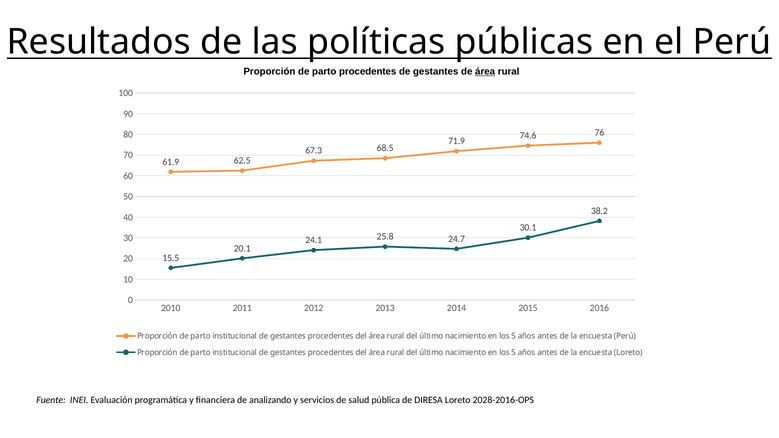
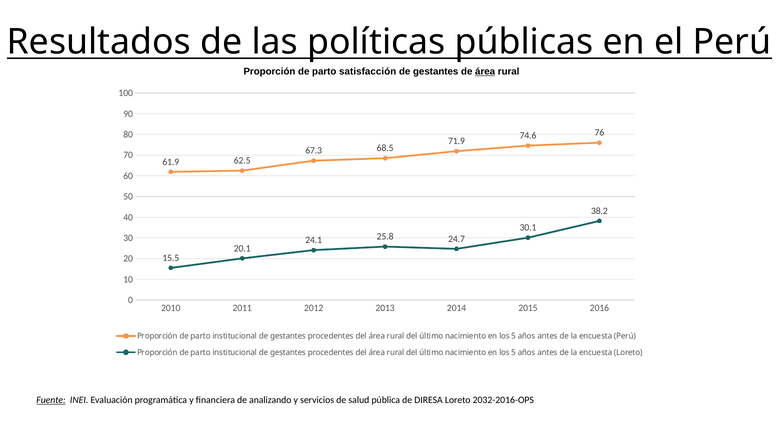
parto procedentes: procedentes -> satisfacción
Fuente underline: none -> present
2028-2016-OPS: 2028-2016-OPS -> 2032-2016-OPS
